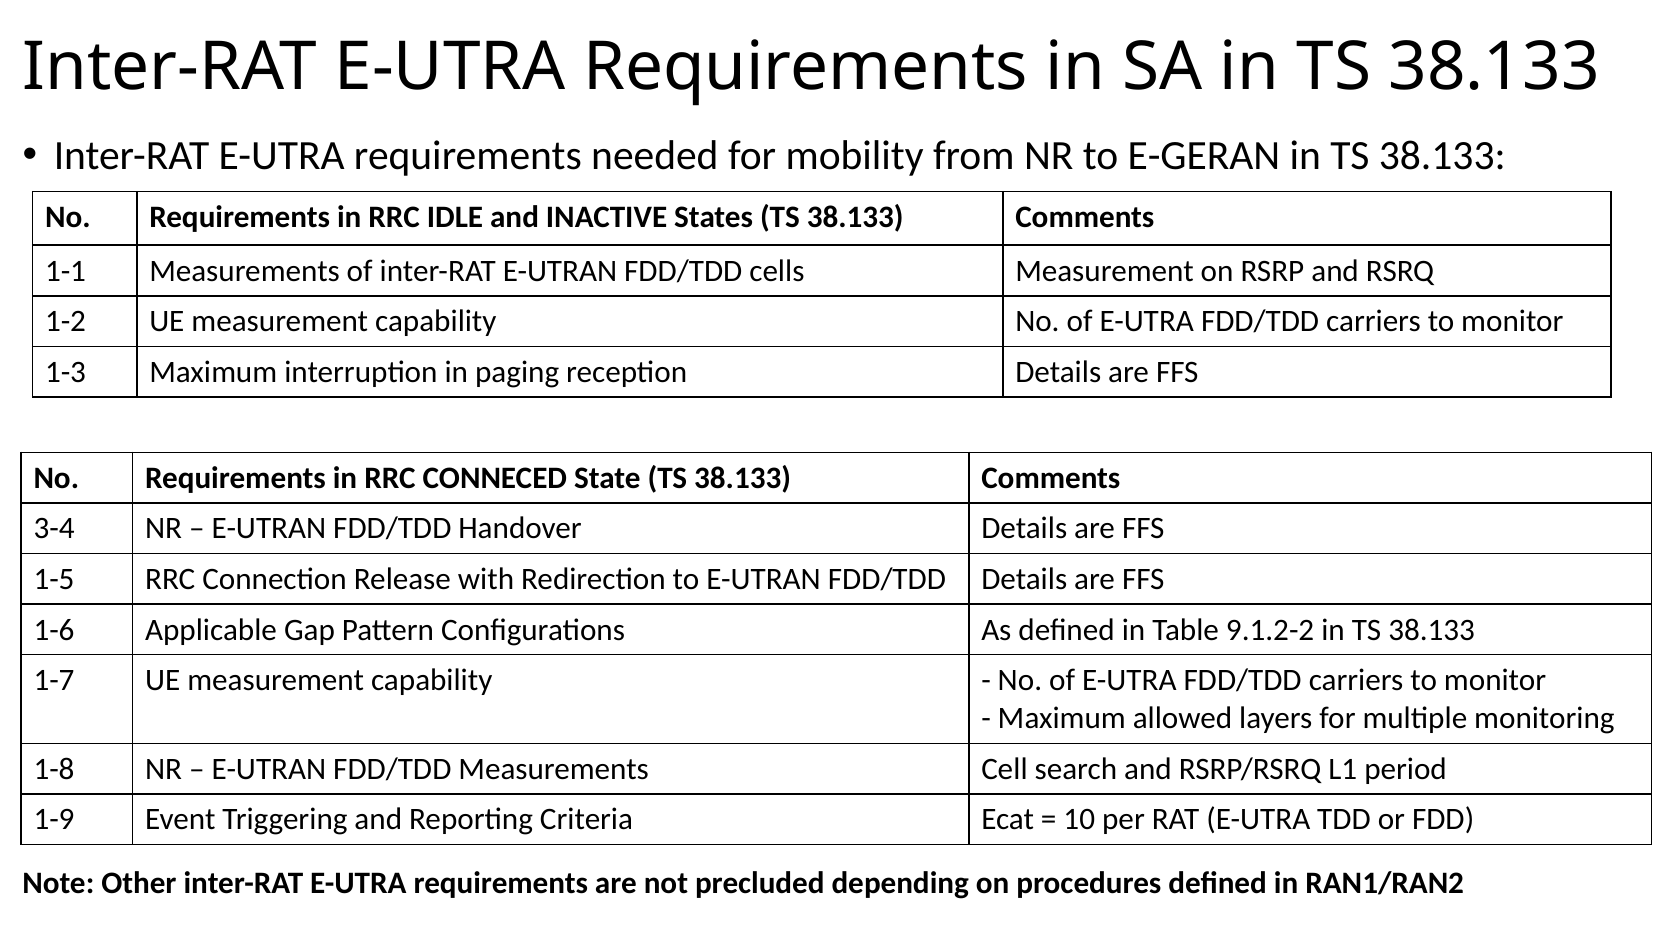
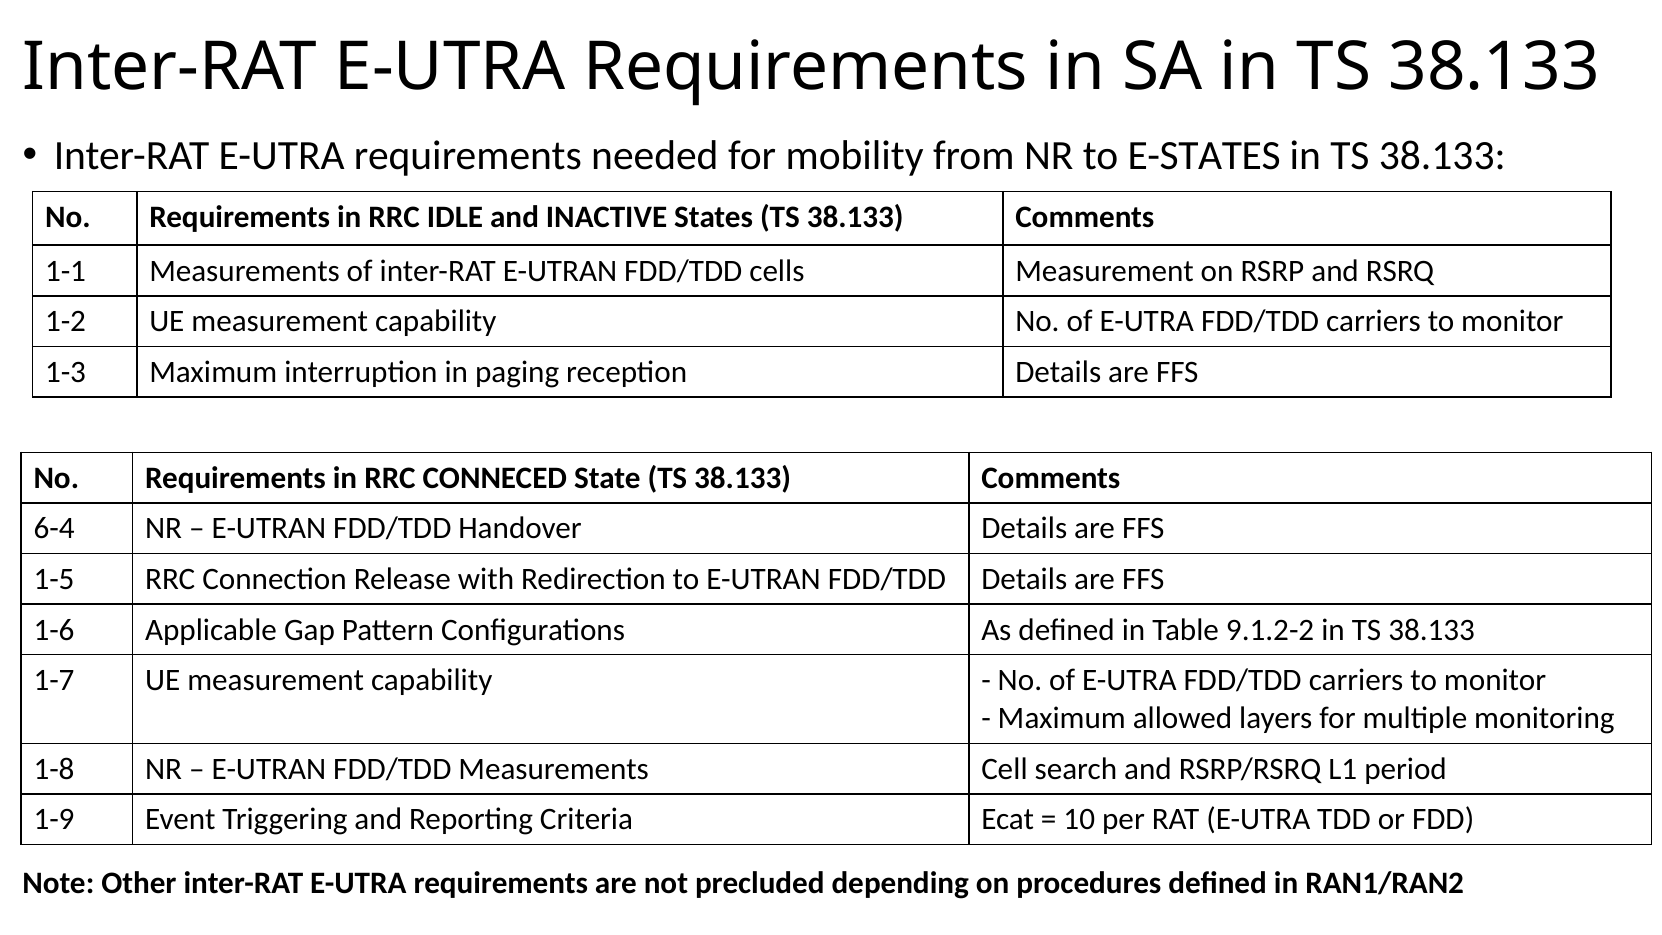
E-GERAN: E-GERAN -> E-STATES
3-4: 3-4 -> 6-4
